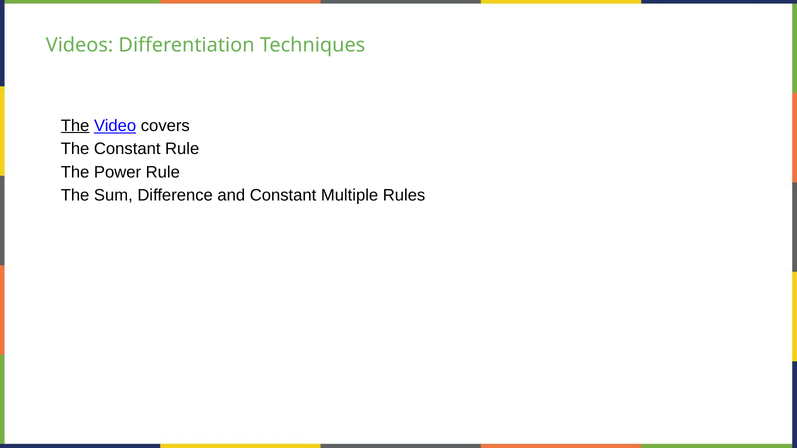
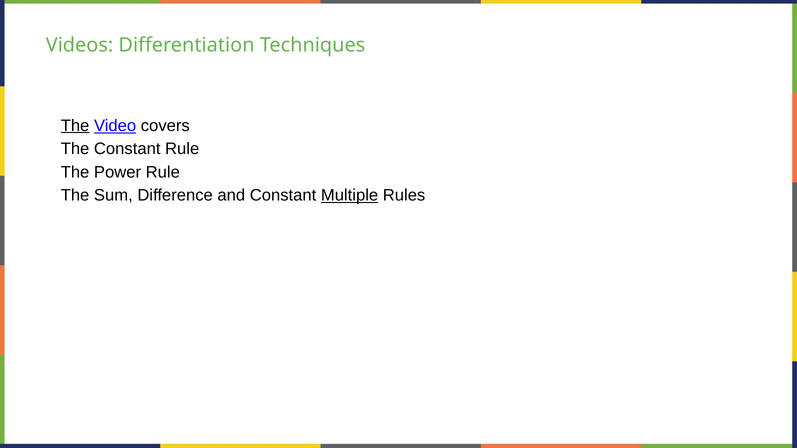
Multiple underline: none -> present
